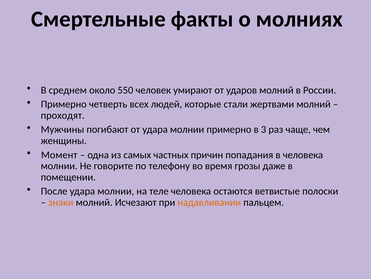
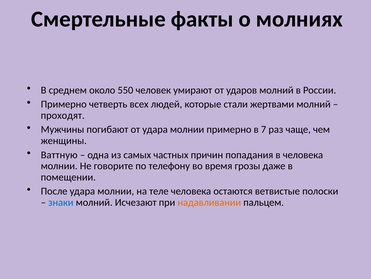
3: 3 -> 7
Момент: Момент -> Ваттную
знаки colour: orange -> blue
